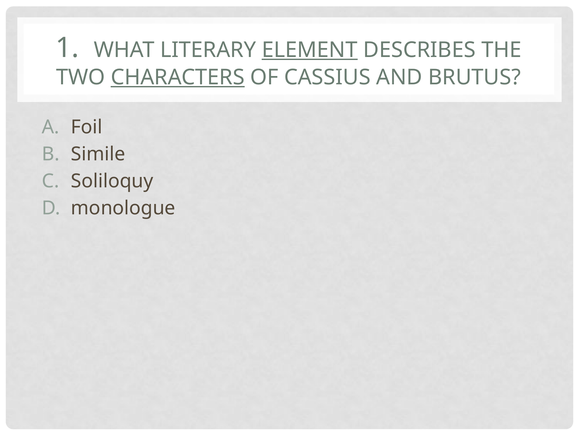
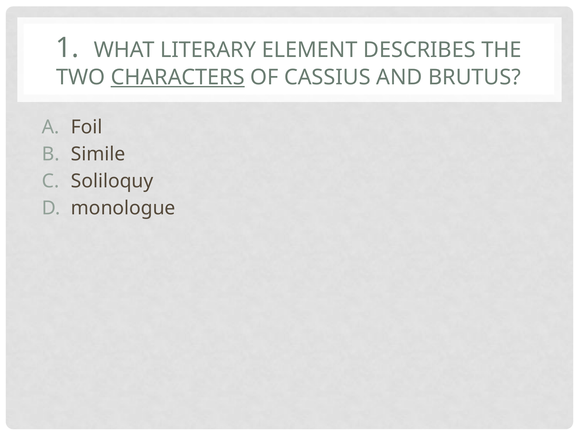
ELEMENT underline: present -> none
